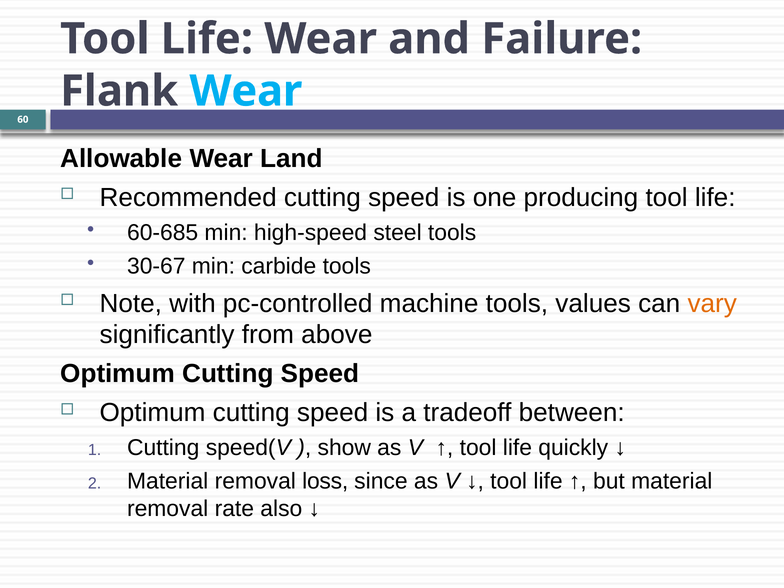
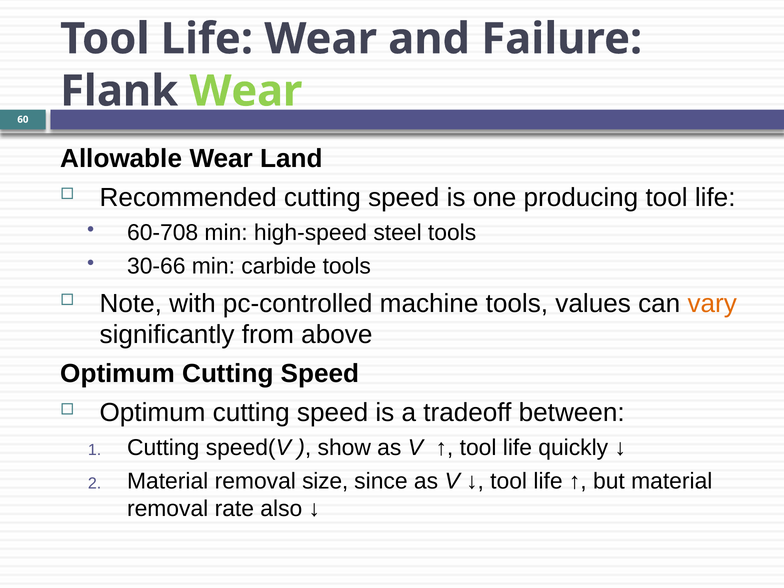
Wear at (246, 91) colour: light blue -> light green
60-685: 60-685 -> 60-708
30-67: 30-67 -> 30-66
loss: loss -> size
